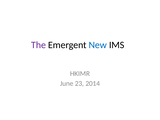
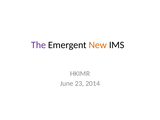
New colour: blue -> orange
